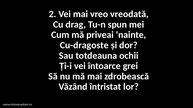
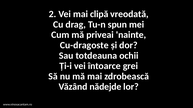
vreo: vreo -> clipă
întristat: întristat -> nădejde
